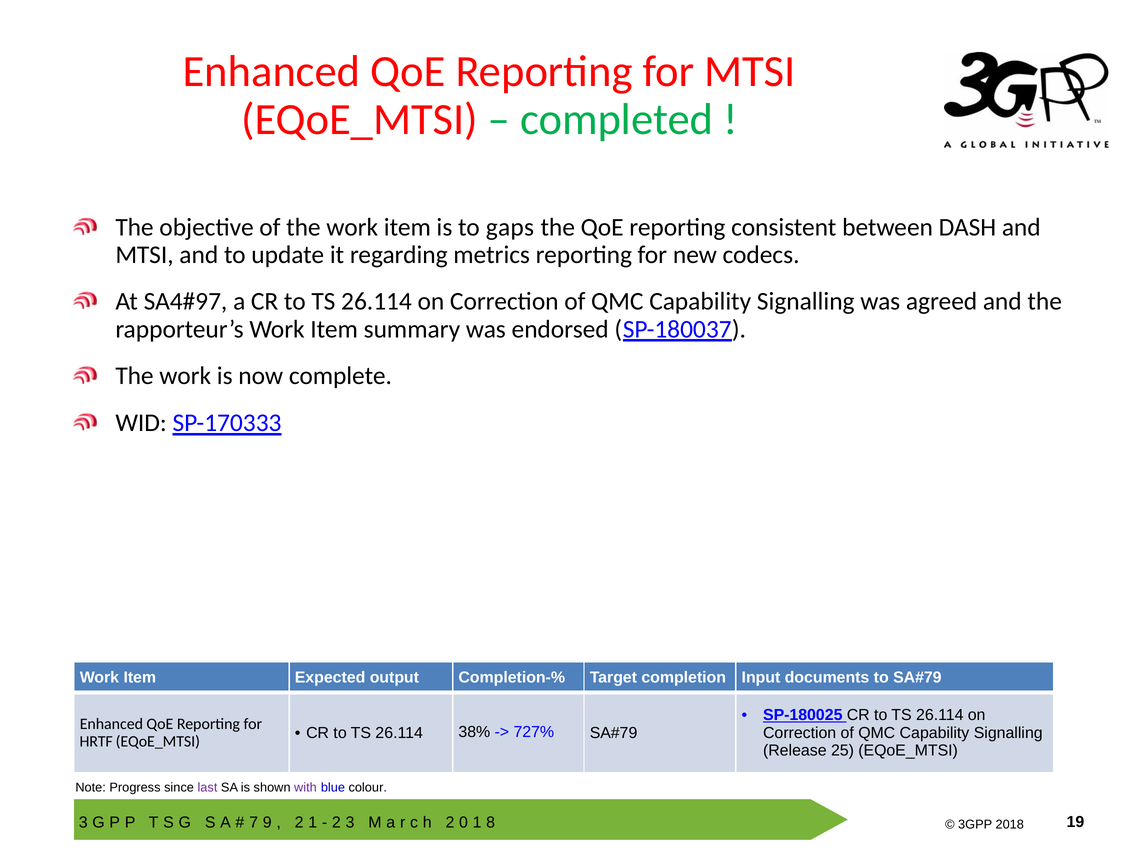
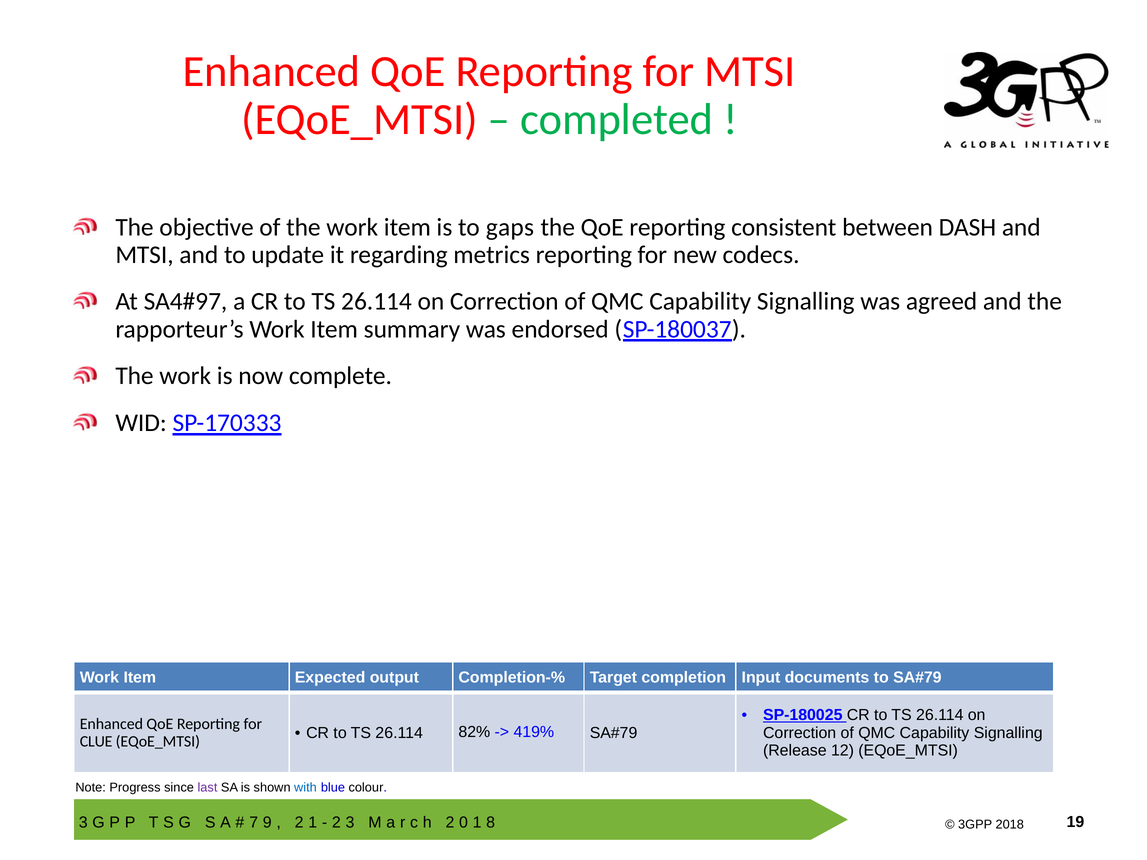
38%: 38% -> 82%
727%: 727% -> 419%
HRTF: HRTF -> CLUE
25: 25 -> 12
with colour: purple -> blue
